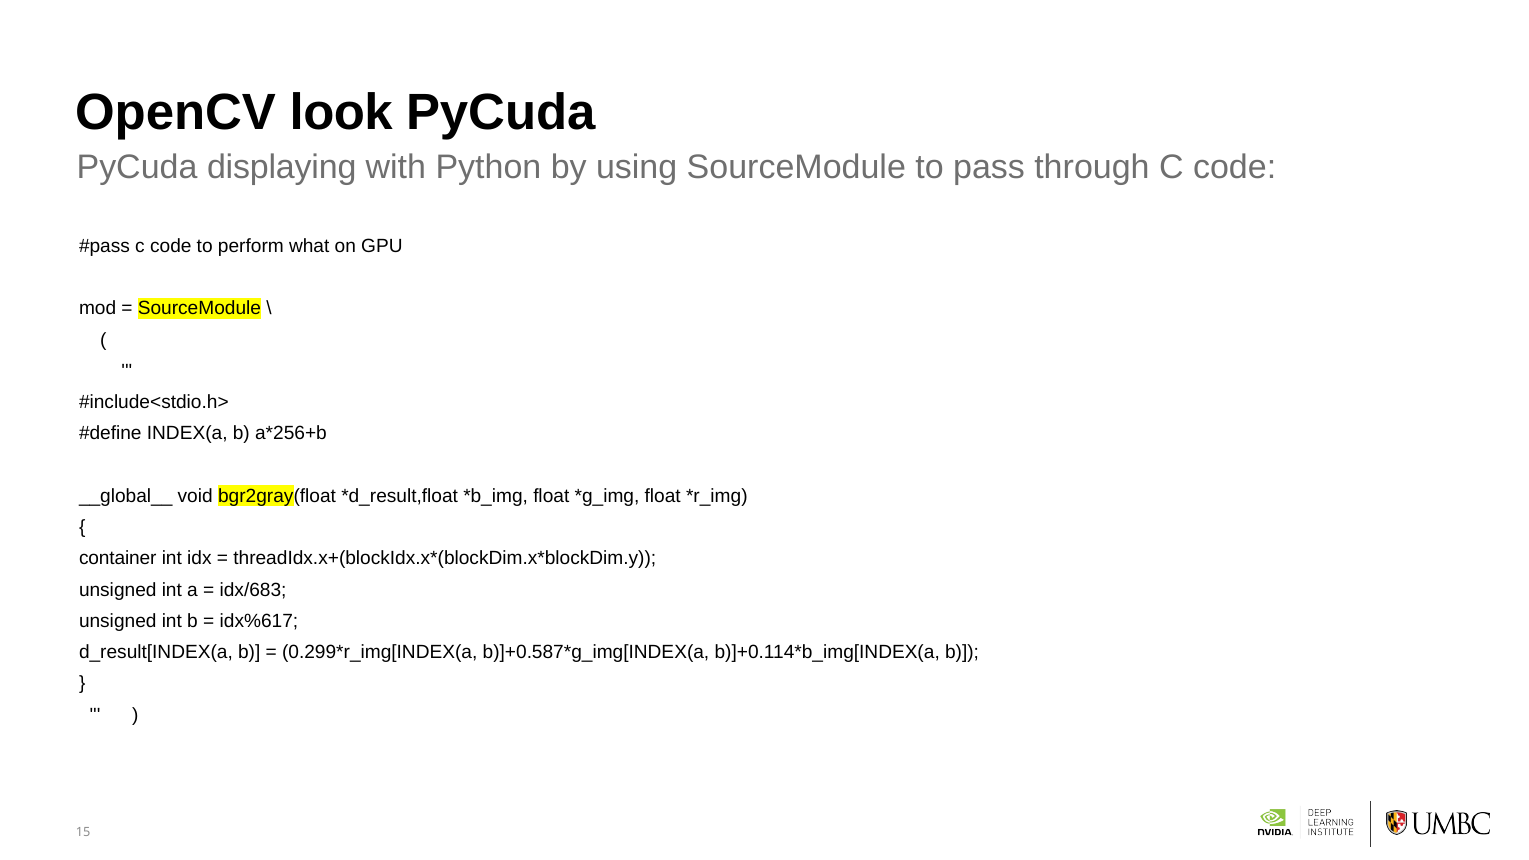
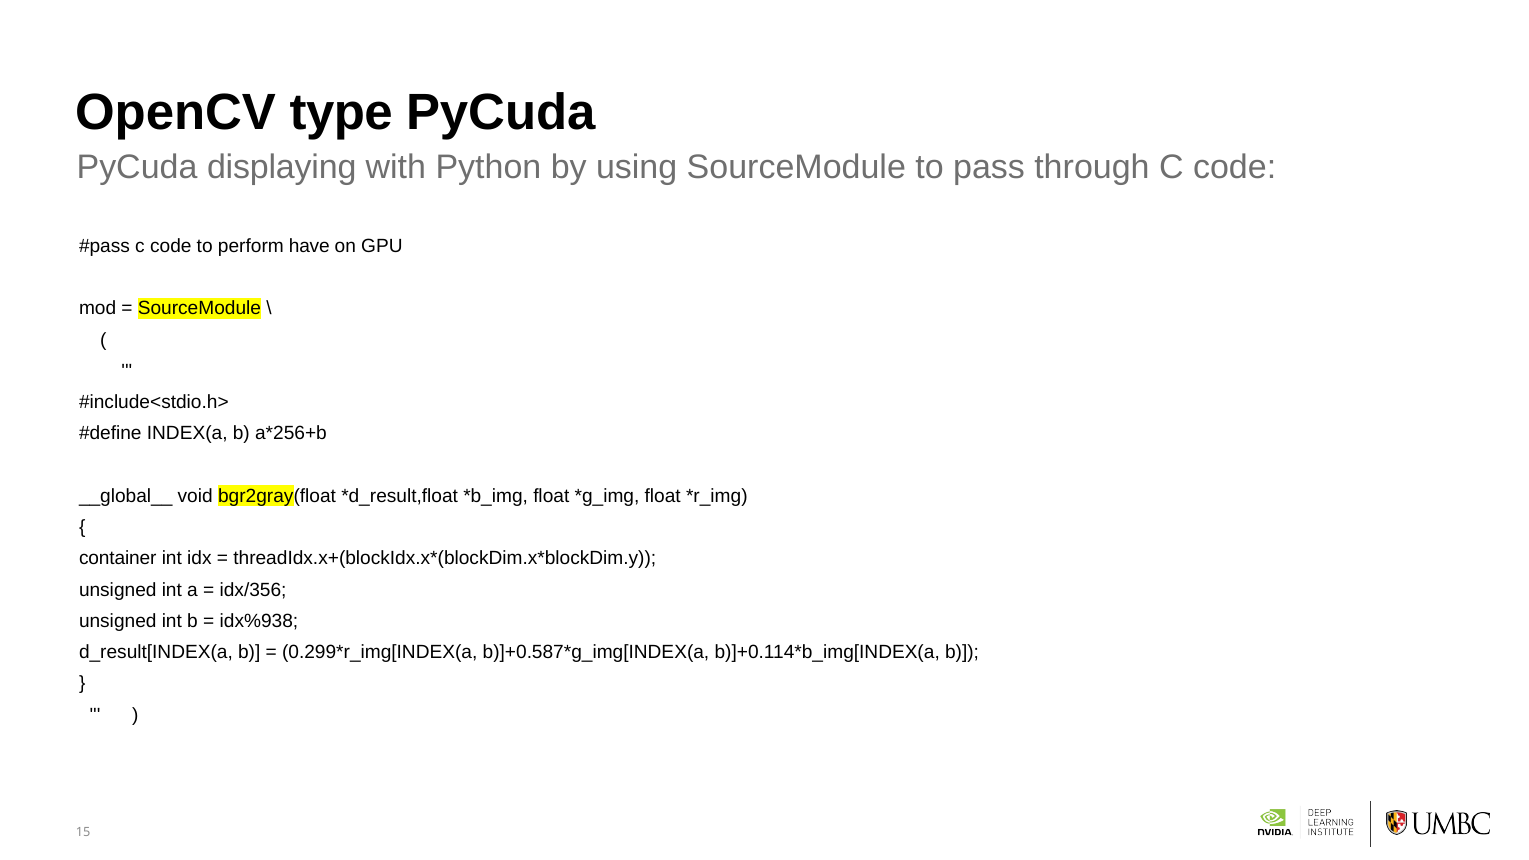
look: look -> type
what: what -> have
idx/683: idx/683 -> idx/356
idx%617: idx%617 -> idx%938
